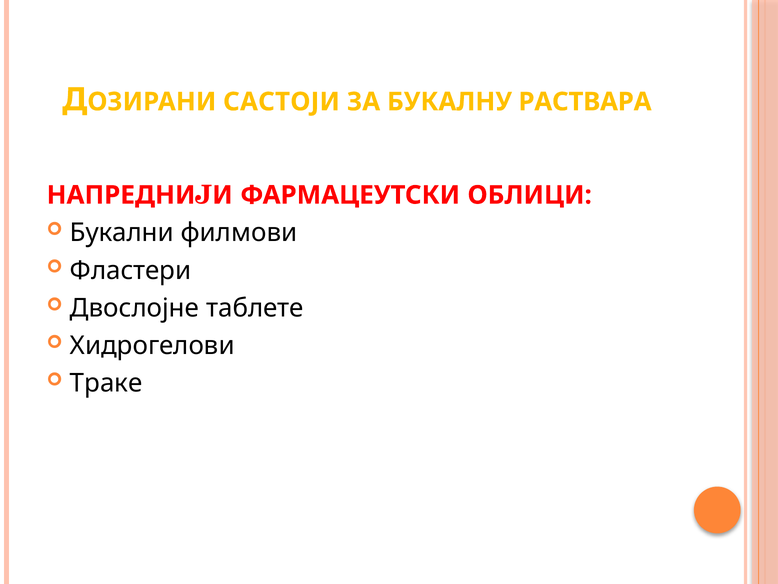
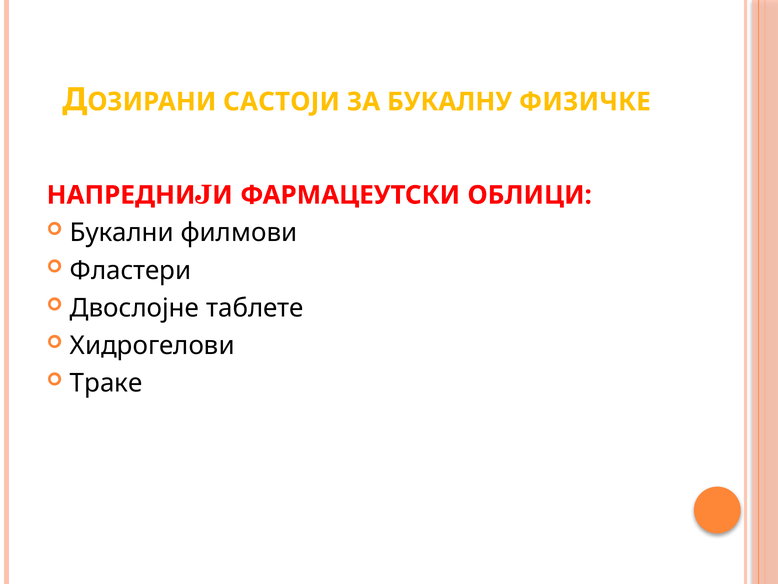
РАСТВАРА: РАСТВАРА -> ФИЗИЧКЕ
